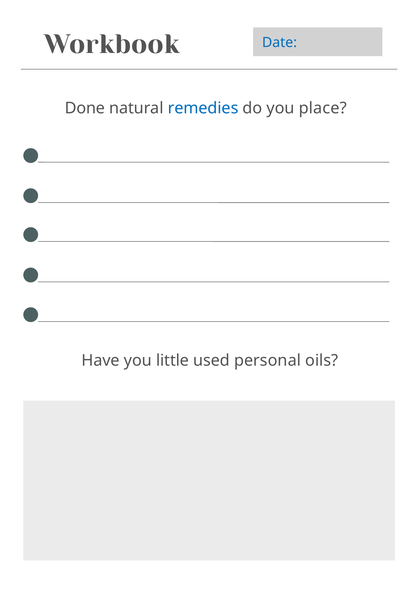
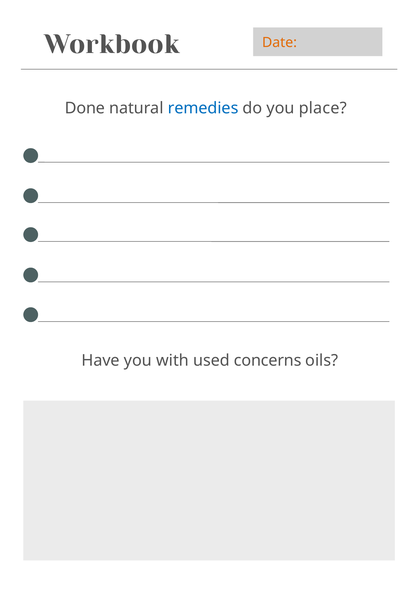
Date colour: blue -> orange
little: little -> with
personal: personal -> concerns
